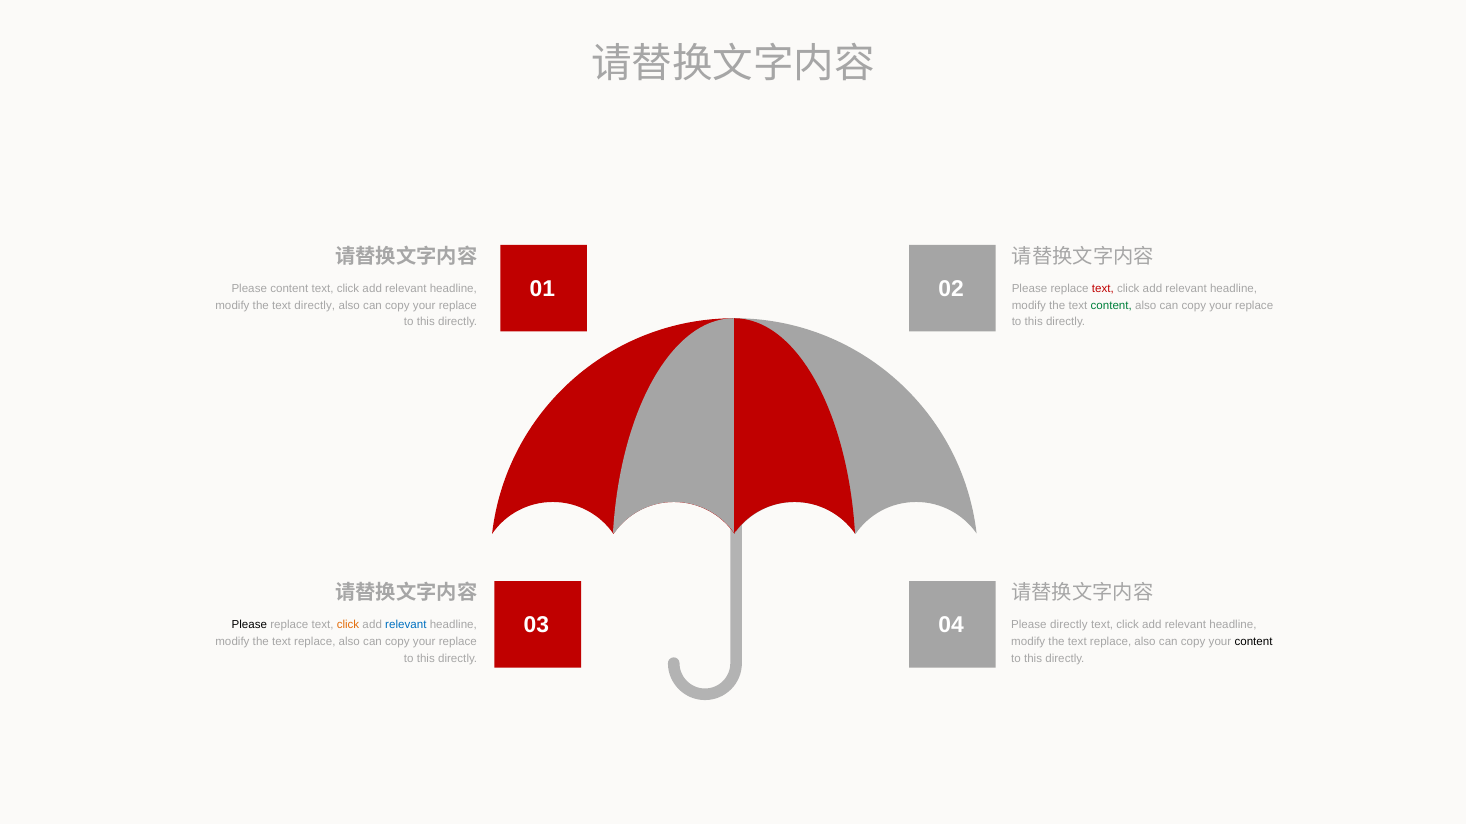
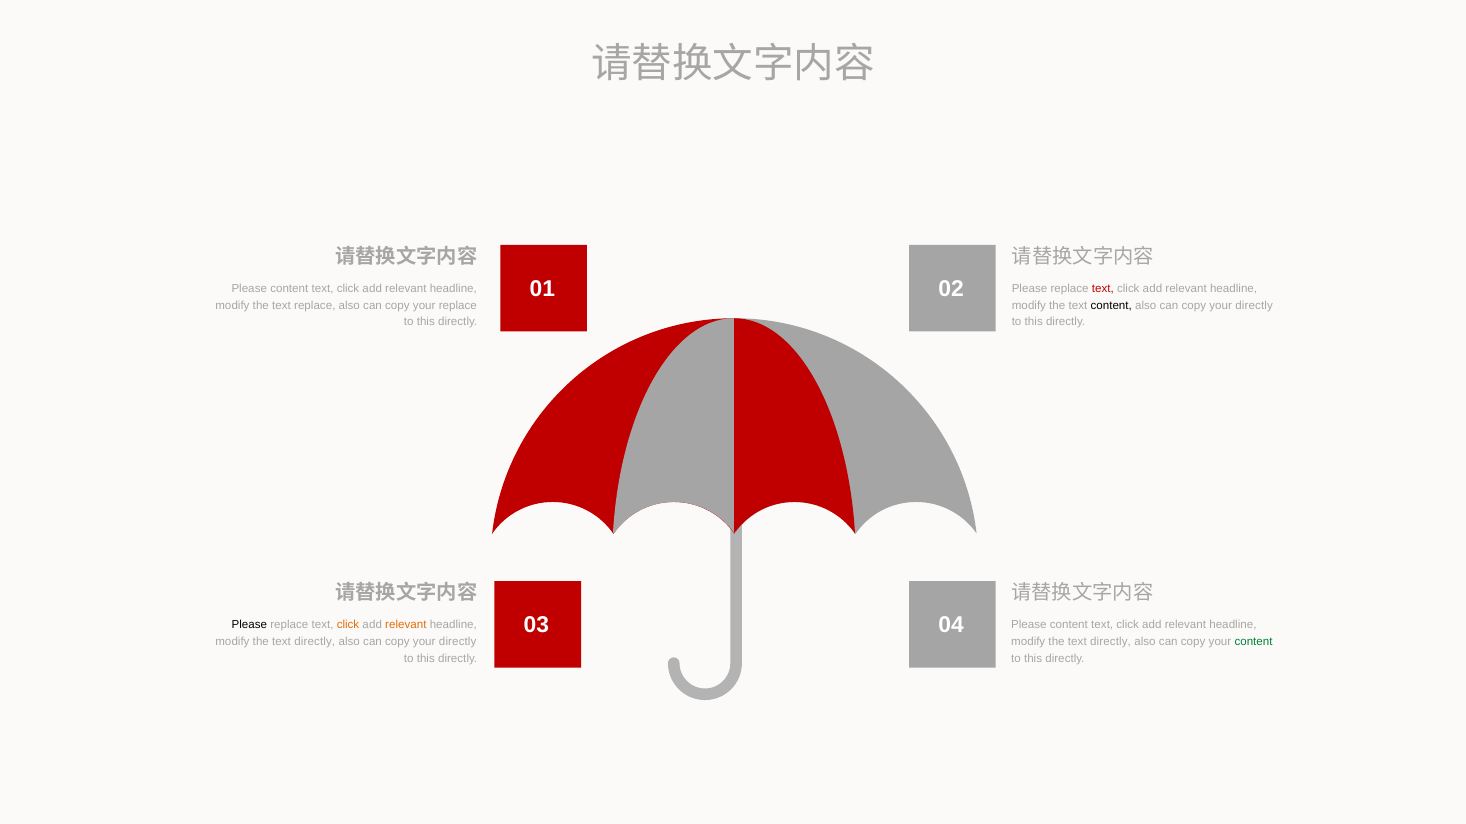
text directly: directly -> replace
content at (1111, 306) colour: green -> black
replace at (1254, 306): replace -> directly
relevant at (406, 626) colour: blue -> orange
directly at (1069, 626): directly -> content
replace at (315, 642): replace -> directly
replace at (458, 642): replace -> directly
replace at (1111, 642): replace -> directly
content at (1254, 642) colour: black -> green
